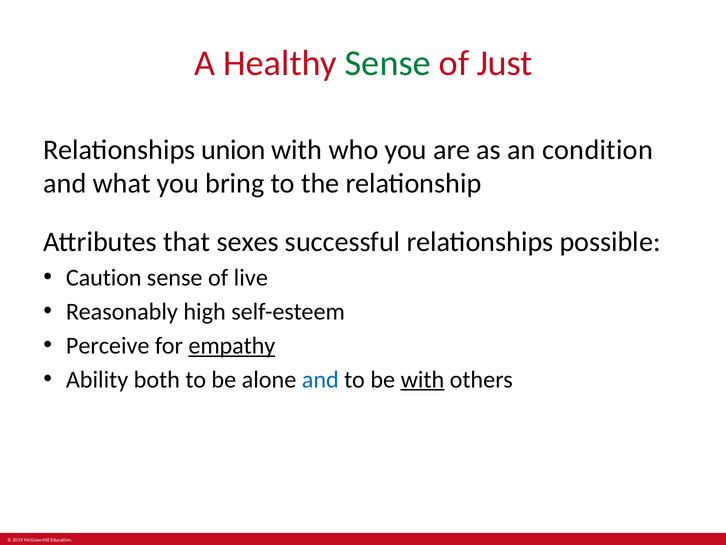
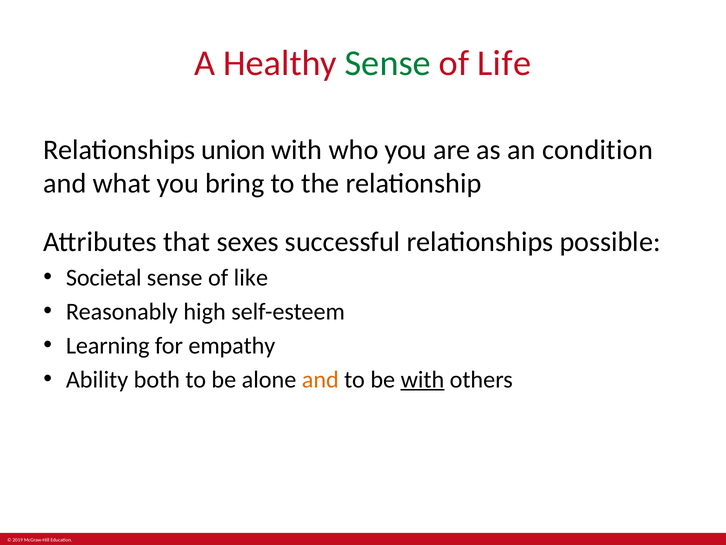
Just: Just -> Life
Caution: Caution -> Societal
live: live -> like
Perceive: Perceive -> Learning
empathy underline: present -> none
and at (320, 379) colour: blue -> orange
